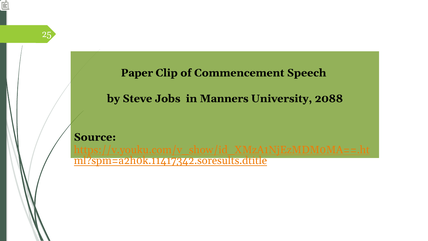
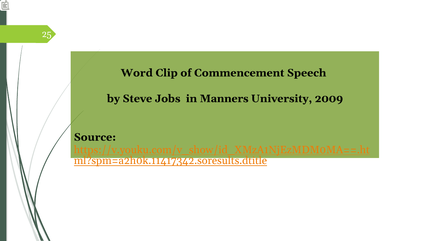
Paper: Paper -> Word
2088: 2088 -> 2009
